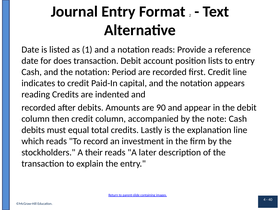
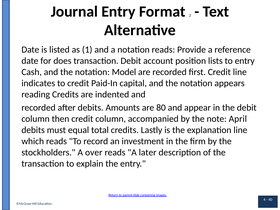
Period: Period -> Model
90: 90 -> 80
note Cash: Cash -> April
their: their -> over
